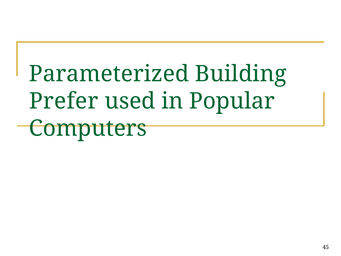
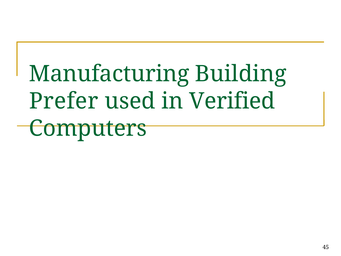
Parameterized: Parameterized -> Manufacturing
Popular: Popular -> Verified
